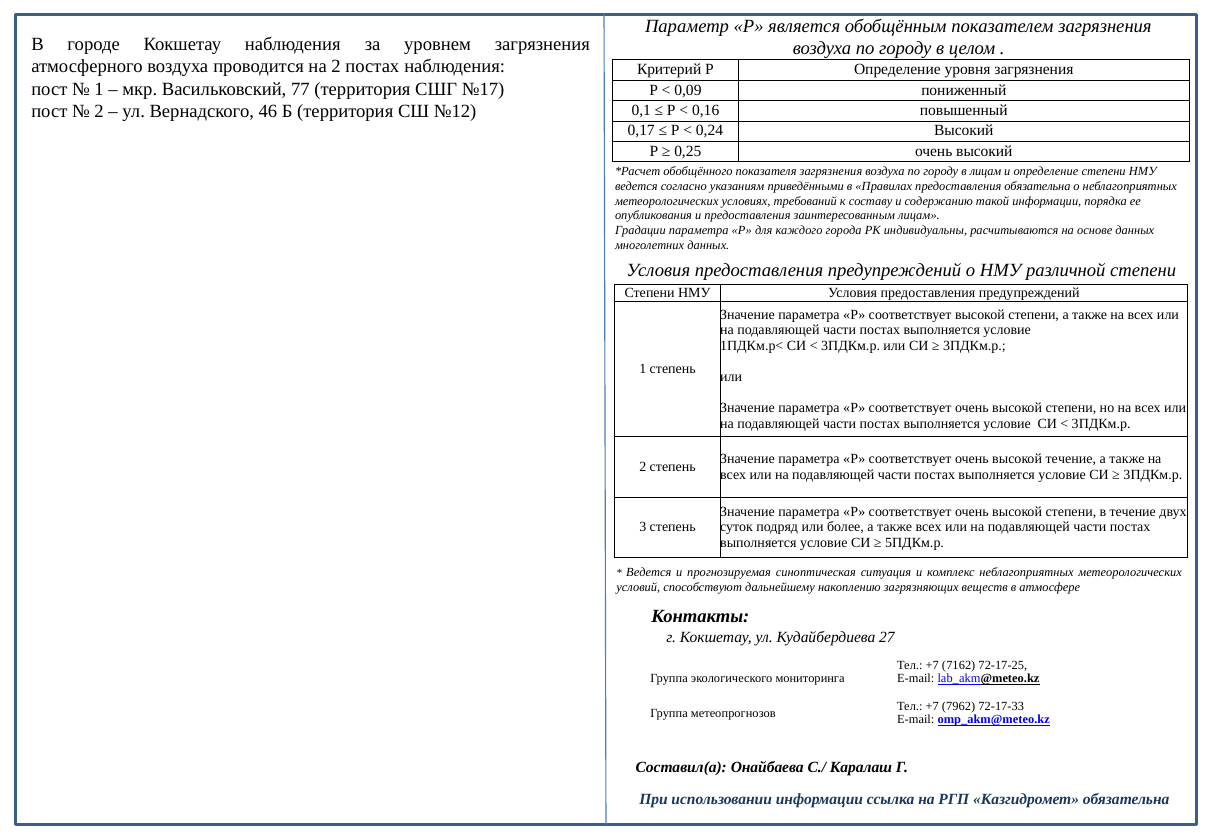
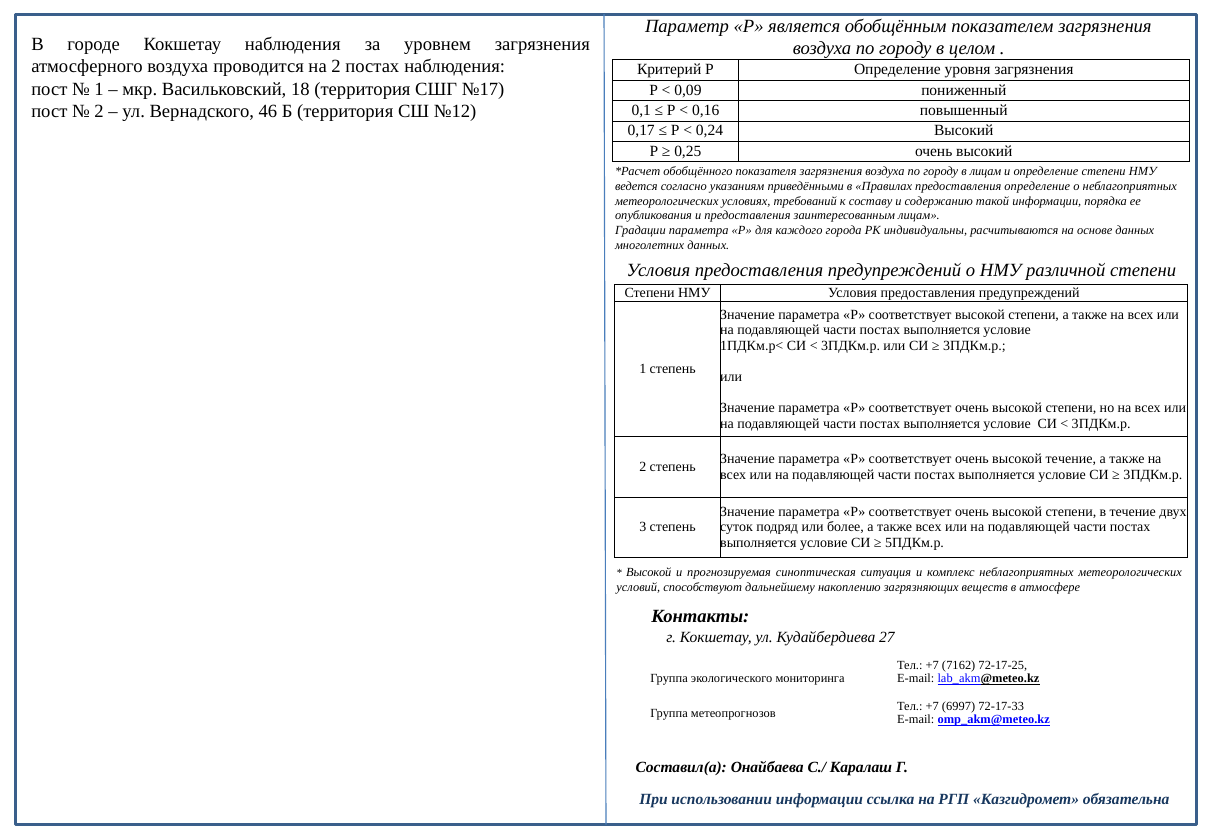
77: 77 -> 18
предоставления обязательна: обязательна -> определение
Ведется at (649, 572): Ведется -> Высокой
7962: 7962 -> 6997
